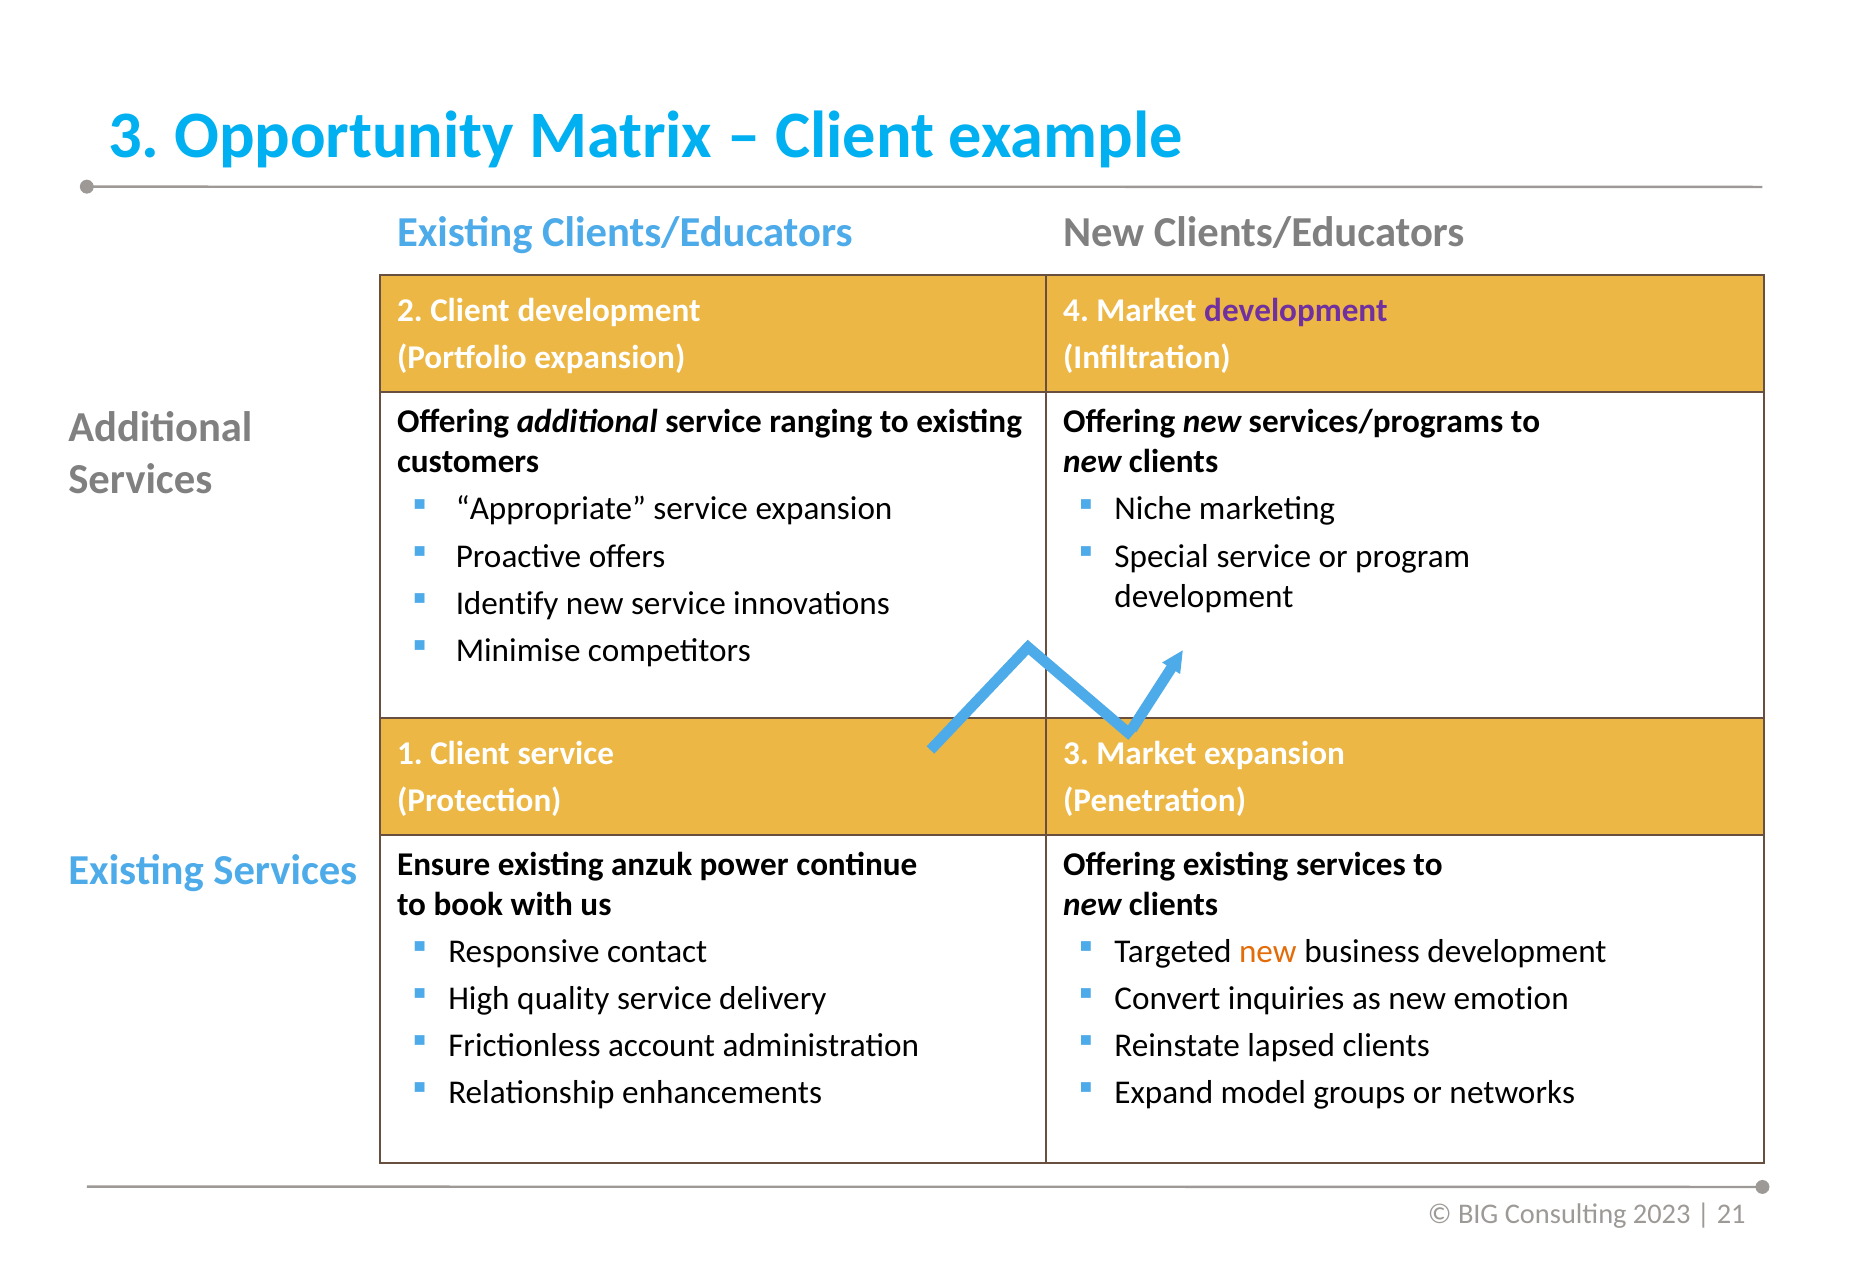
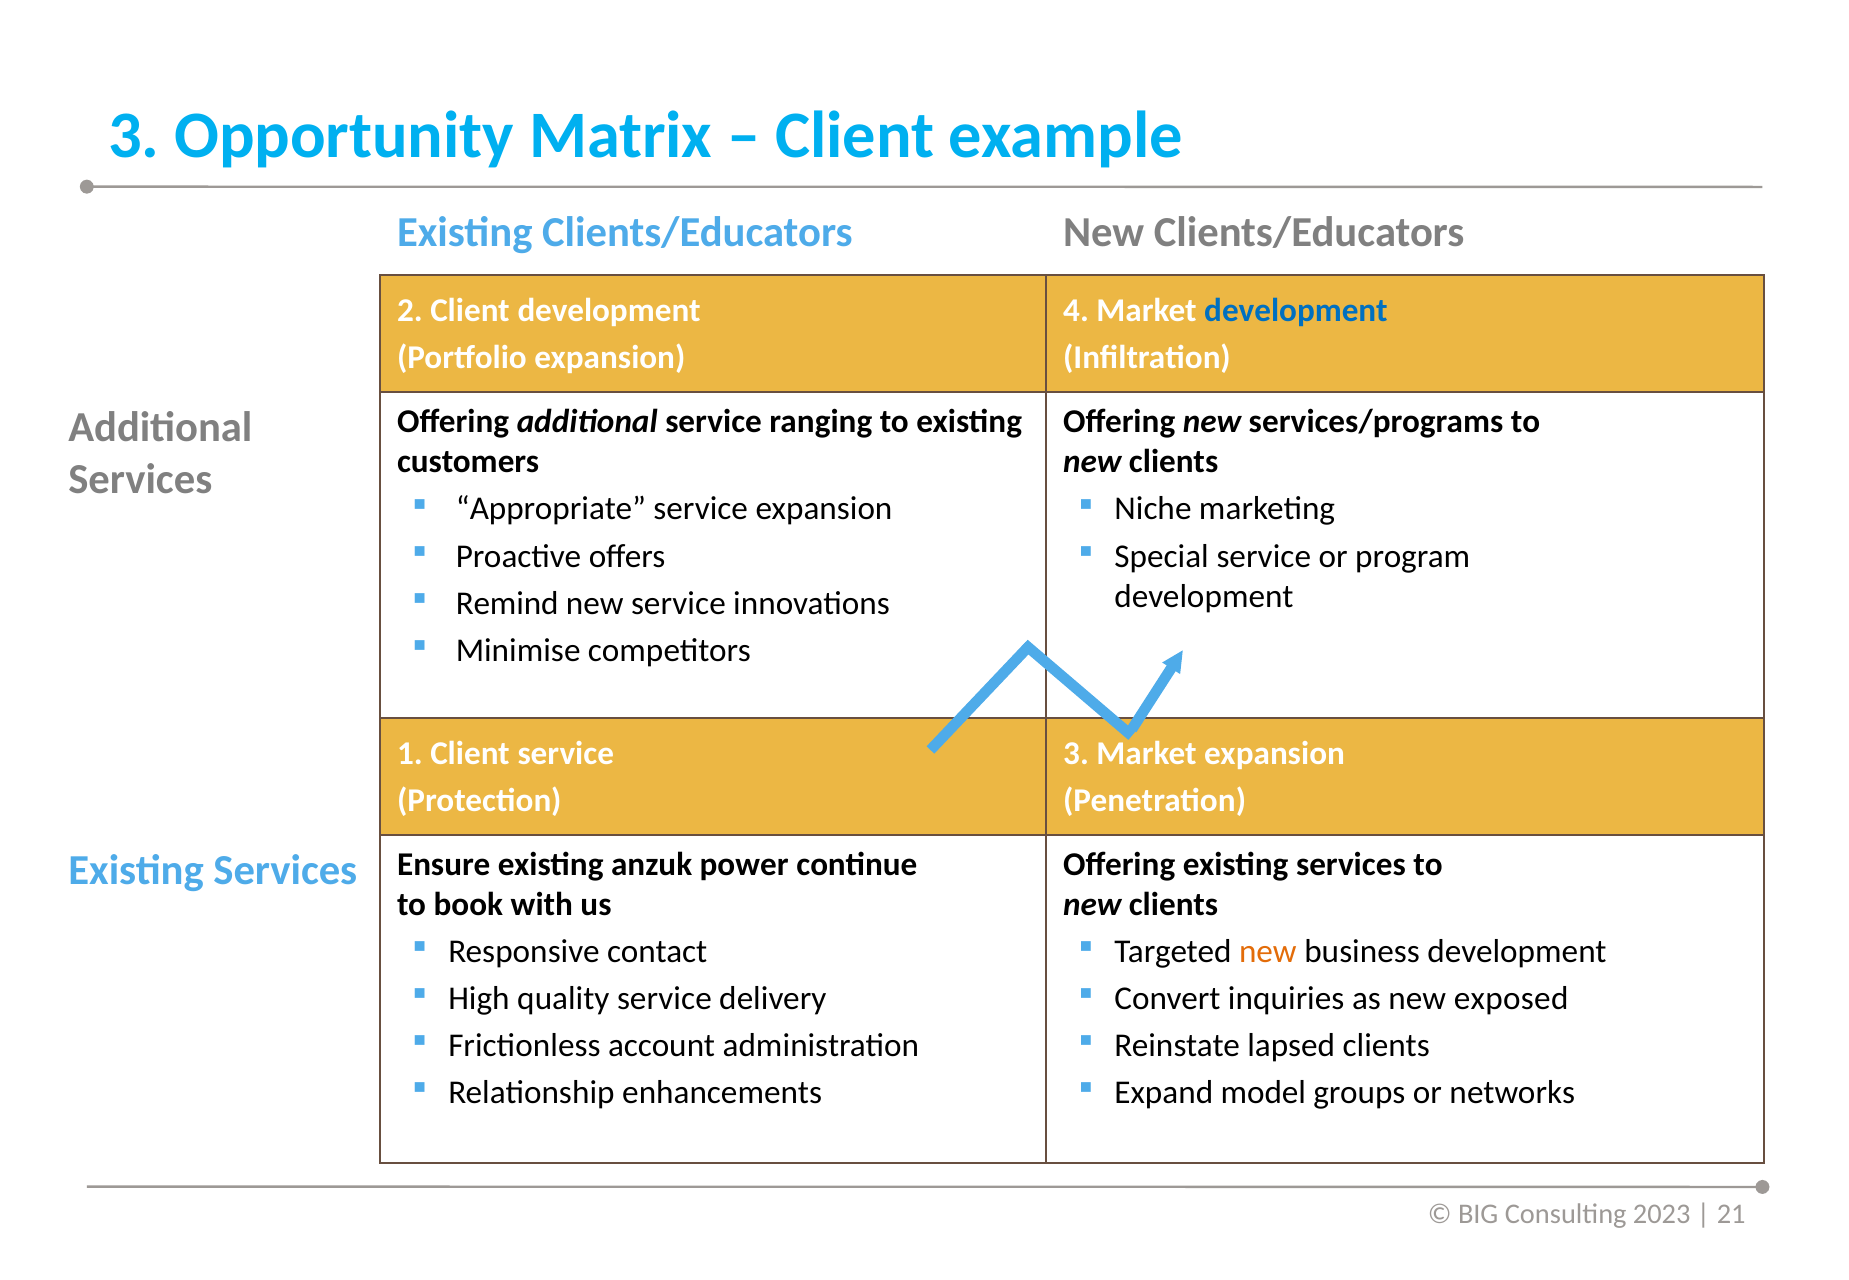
development at (1296, 311) colour: purple -> blue
Identify: Identify -> Remind
emotion: emotion -> exposed
